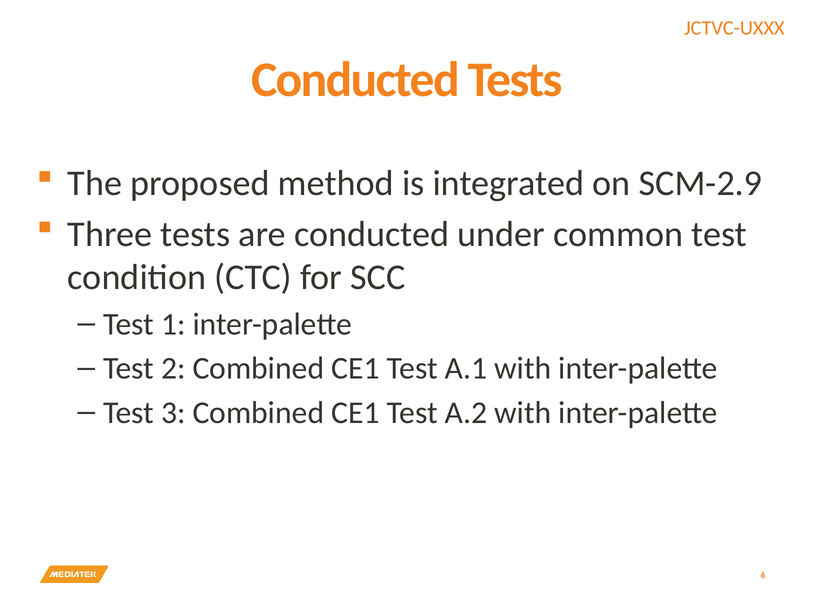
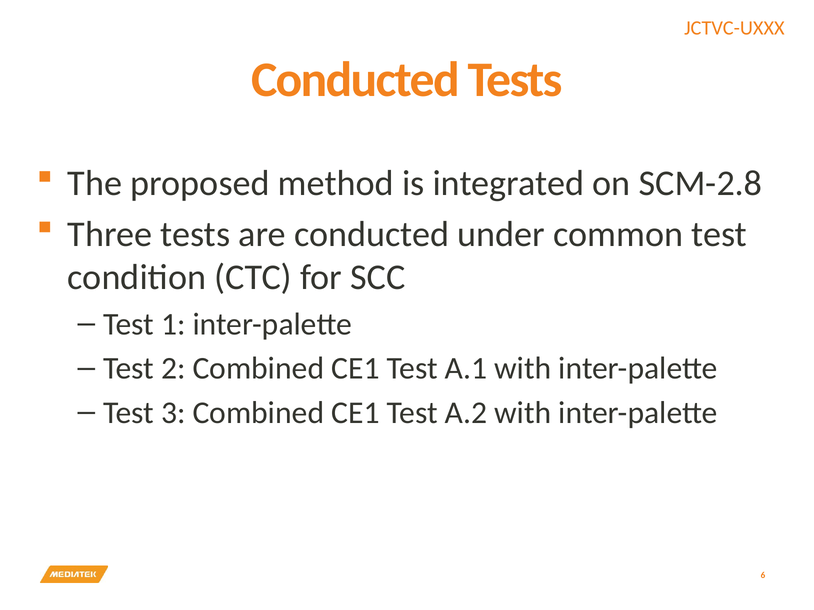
SCM-2.9: SCM-2.9 -> SCM-2.8
